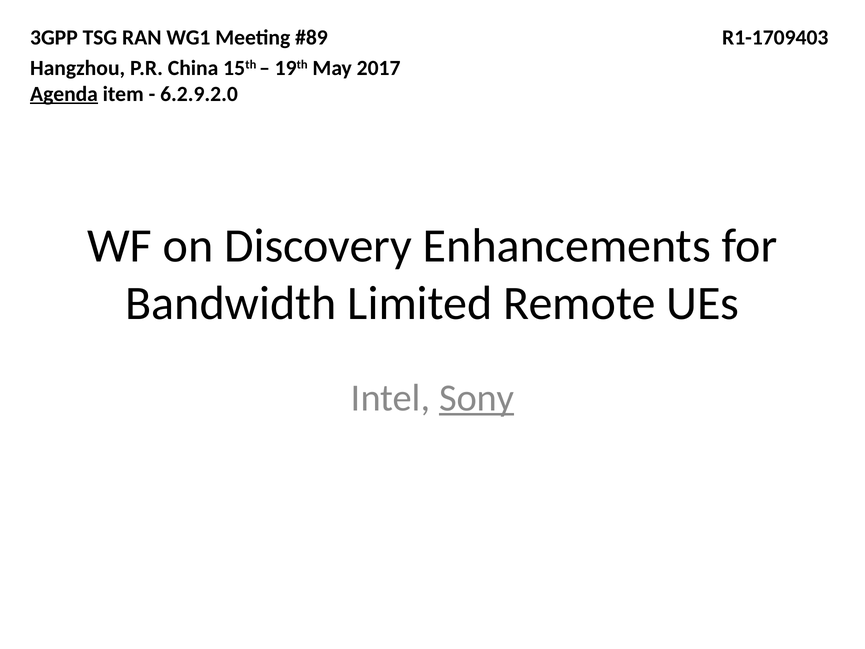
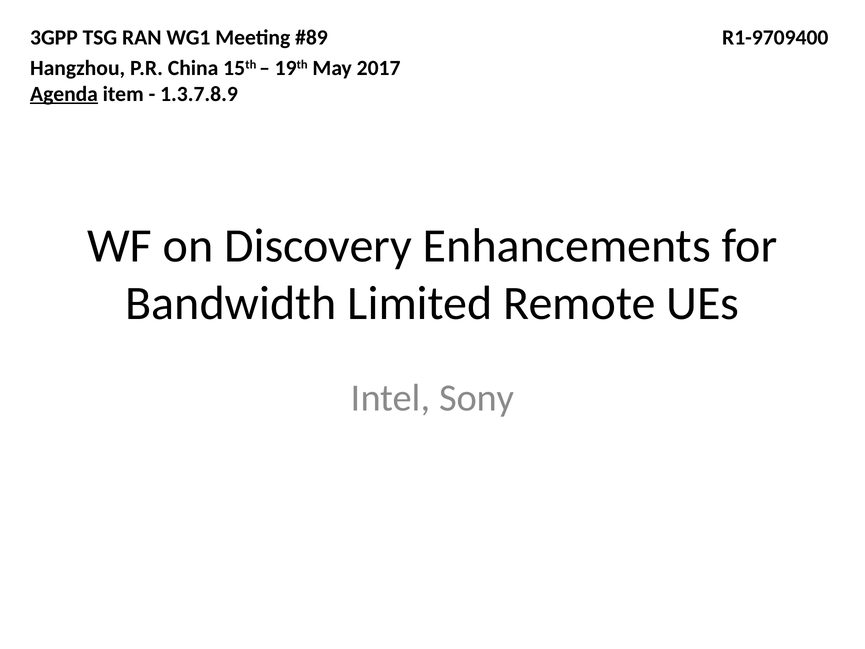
R1-1709403: R1-1709403 -> R1-9709400
6.2.9.2.0: 6.2.9.2.0 -> 1.3.7.8.9
Sony underline: present -> none
